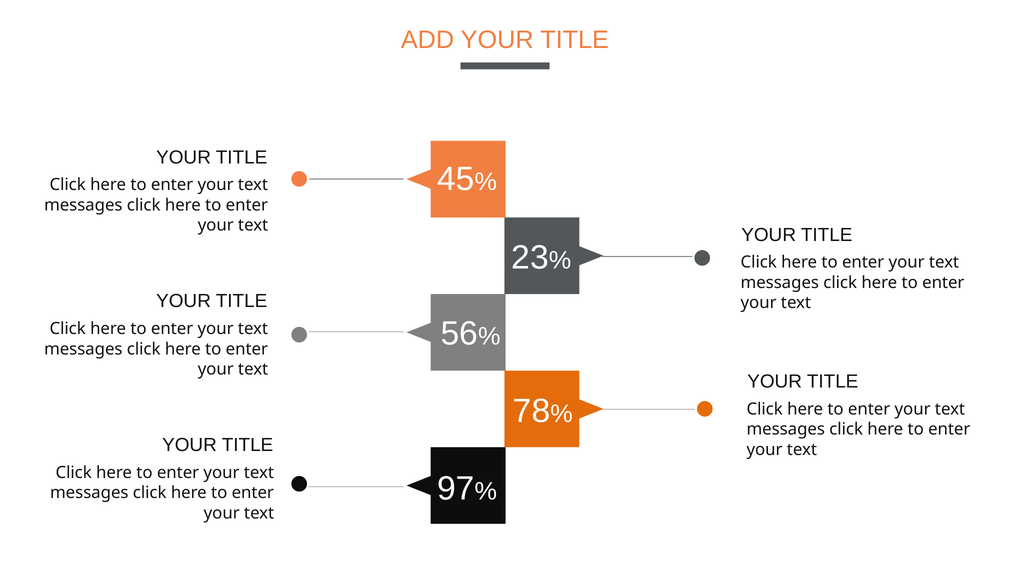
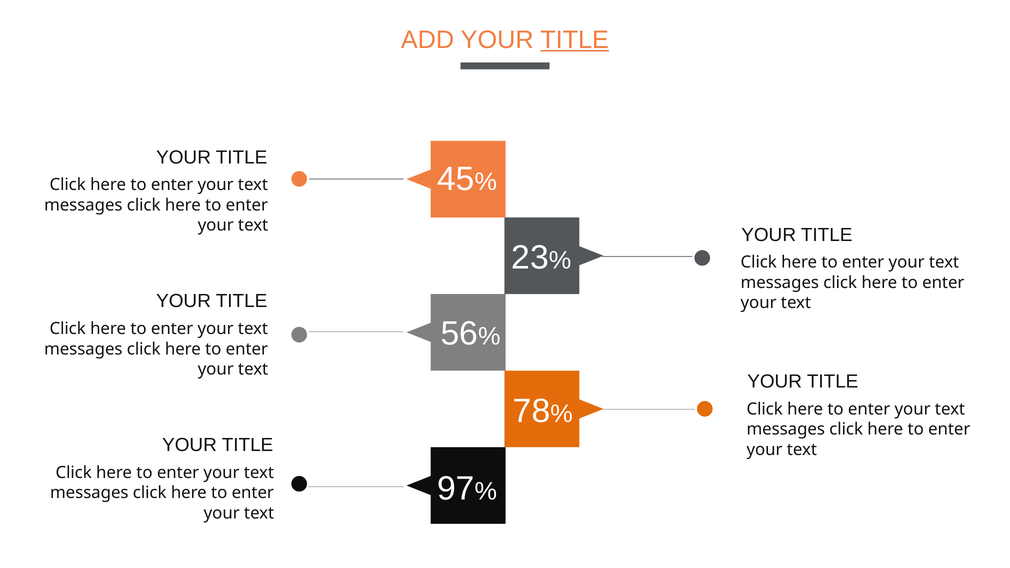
TITLE at (575, 40) underline: none -> present
